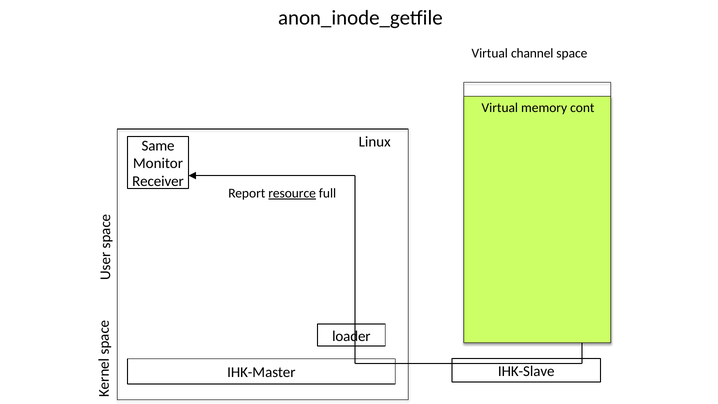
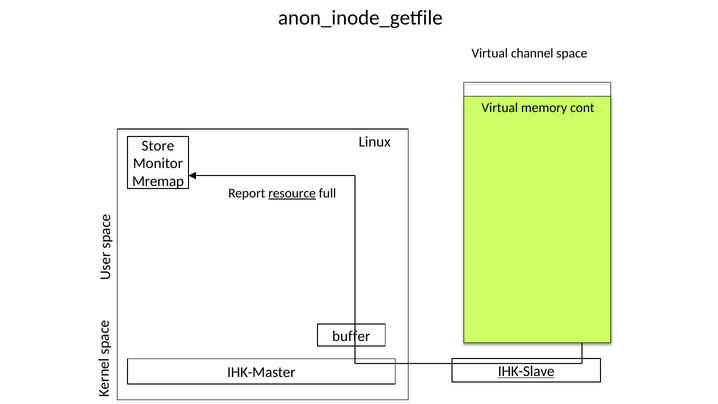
Same: Same -> Store
Receiver: Receiver -> Mremap
loader: loader -> buffer
IHK-Slave underline: none -> present
